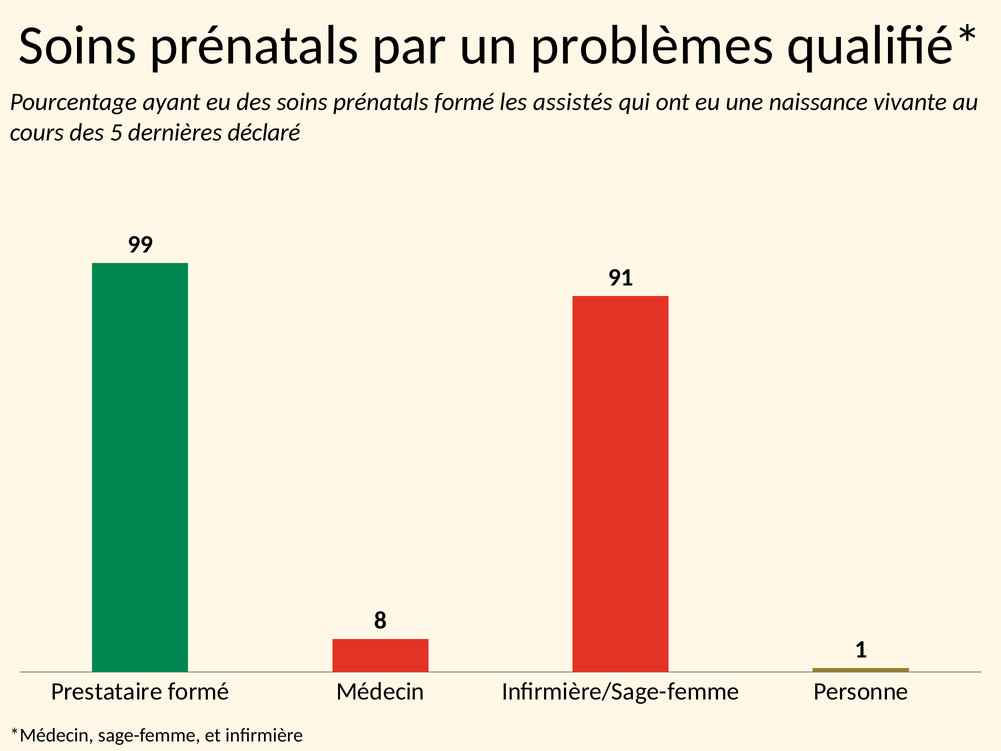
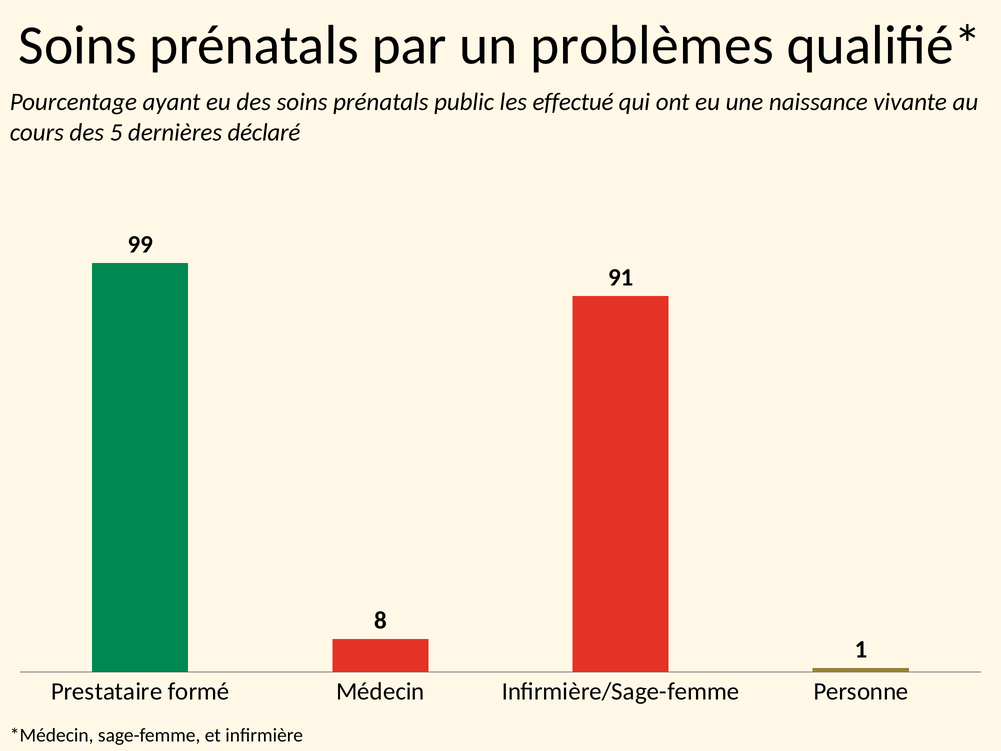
prénatals formé: formé -> public
assistés: assistés -> effectué
